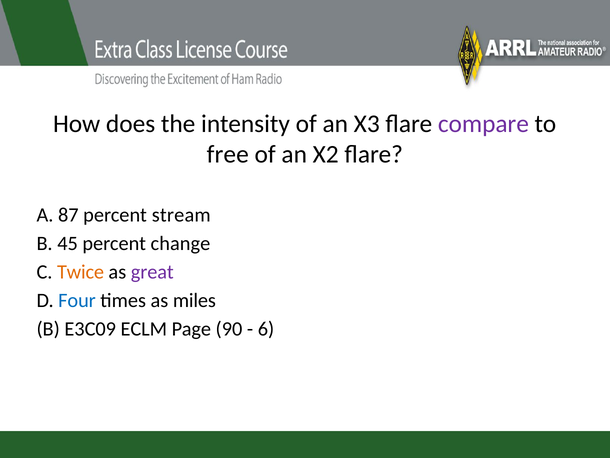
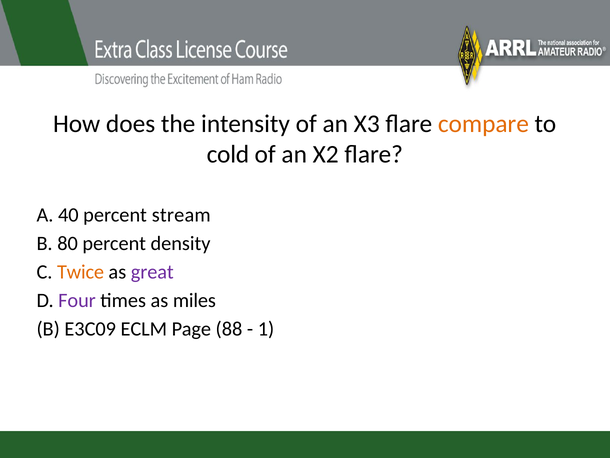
compare colour: purple -> orange
free: free -> cold
87: 87 -> 40
45: 45 -> 80
change: change -> density
Four colour: blue -> purple
90: 90 -> 88
6: 6 -> 1
